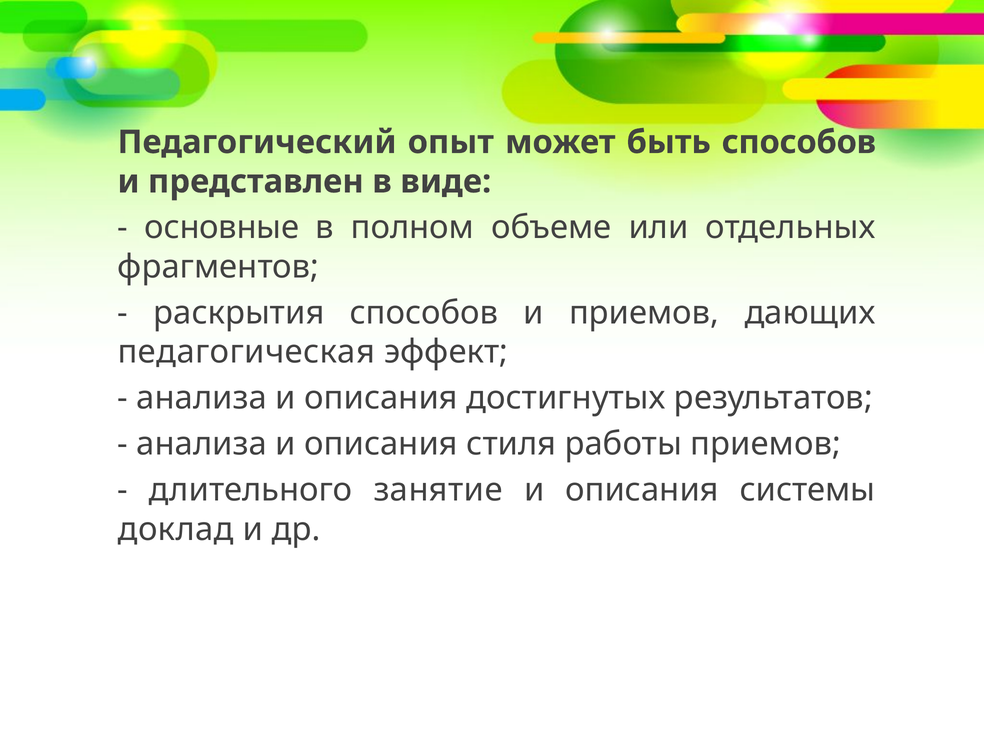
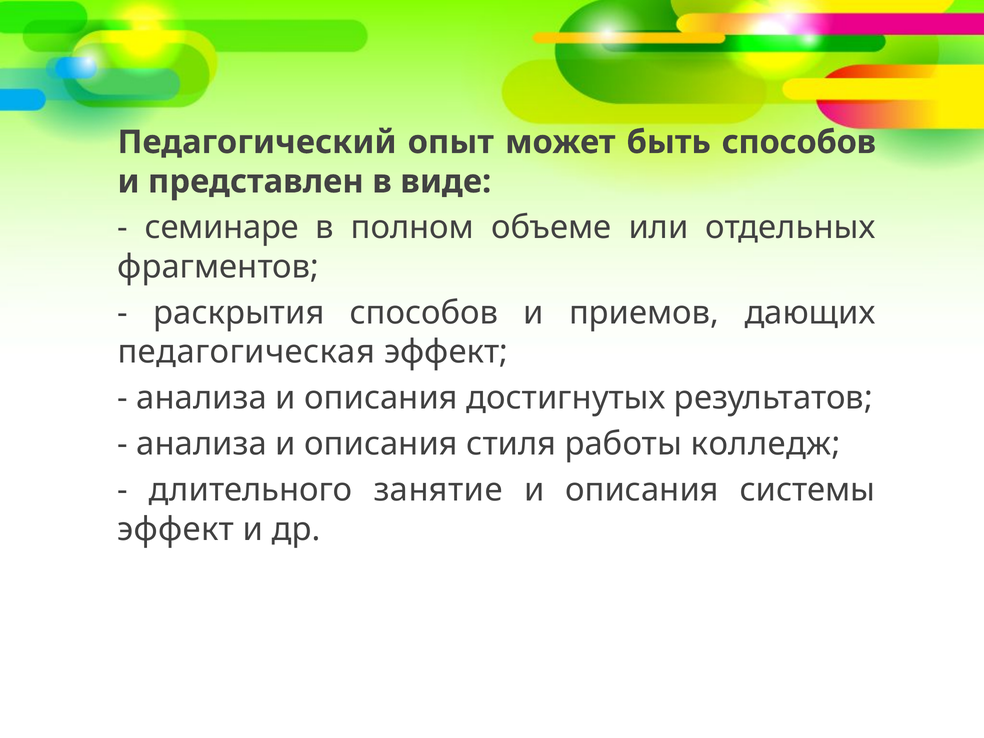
основные: основные -> семинаре
работы приемов: приемов -> колледж
доклад at (176, 529): доклад -> эффект
